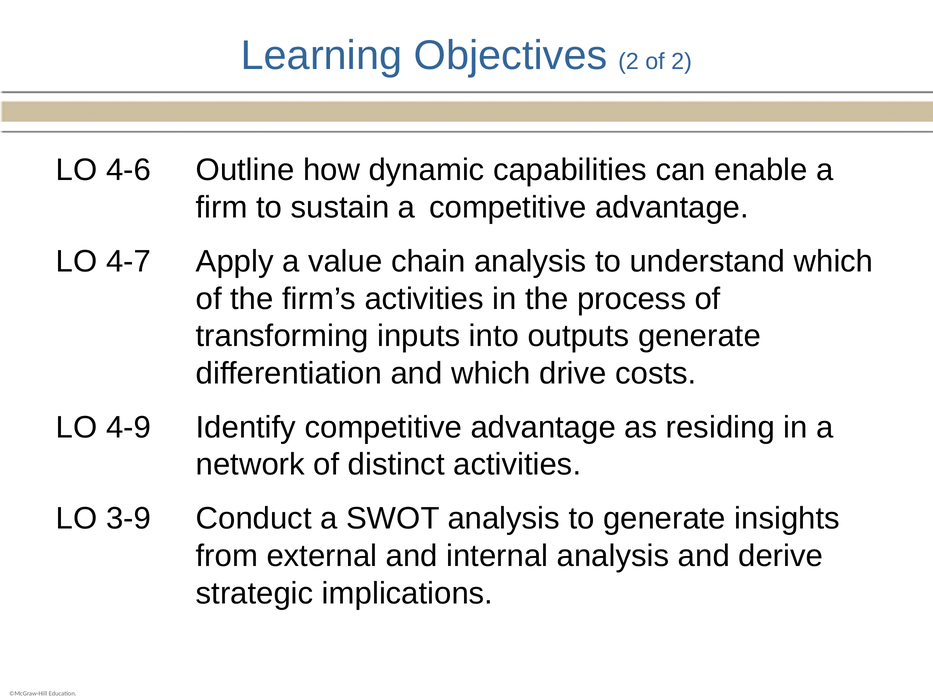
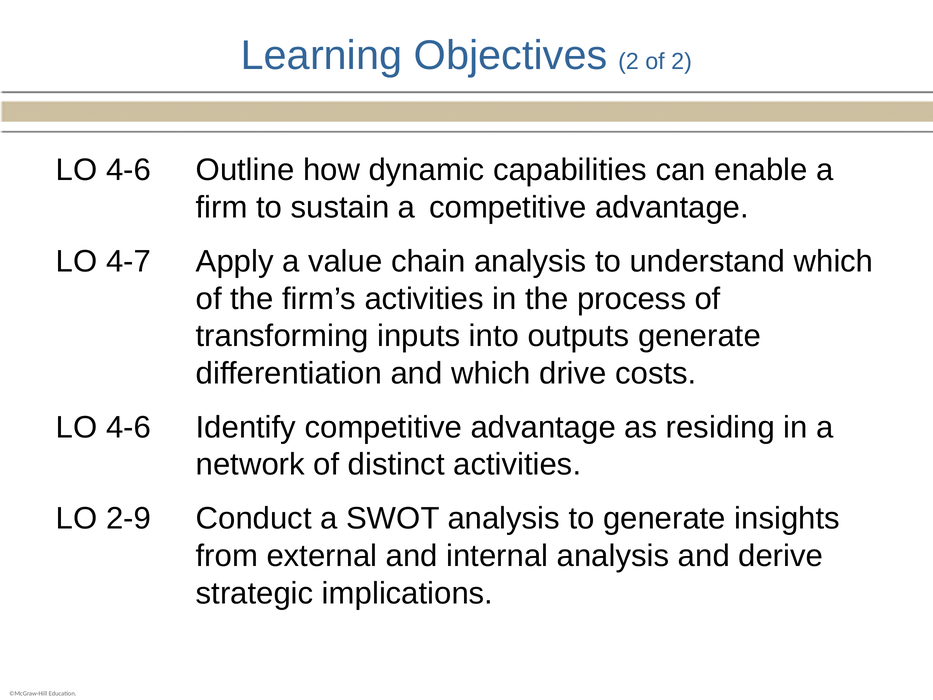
4-9 at (129, 427): 4-9 -> 4-6
3-9: 3-9 -> 2-9
